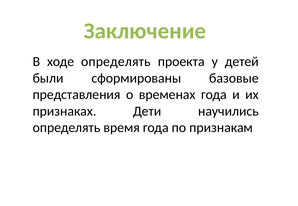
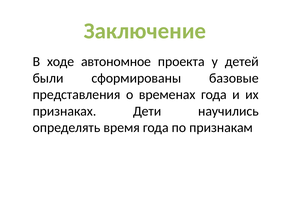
ходе определять: определять -> автономное
